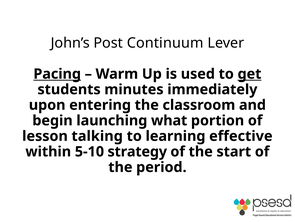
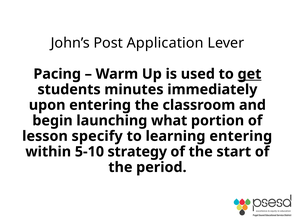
Continuum: Continuum -> Application
Pacing underline: present -> none
talking: talking -> specify
learning effective: effective -> entering
